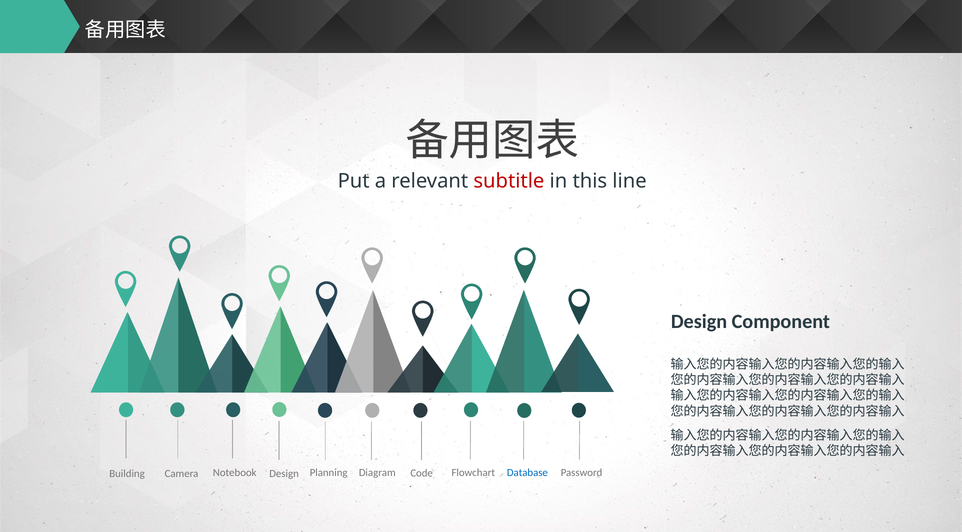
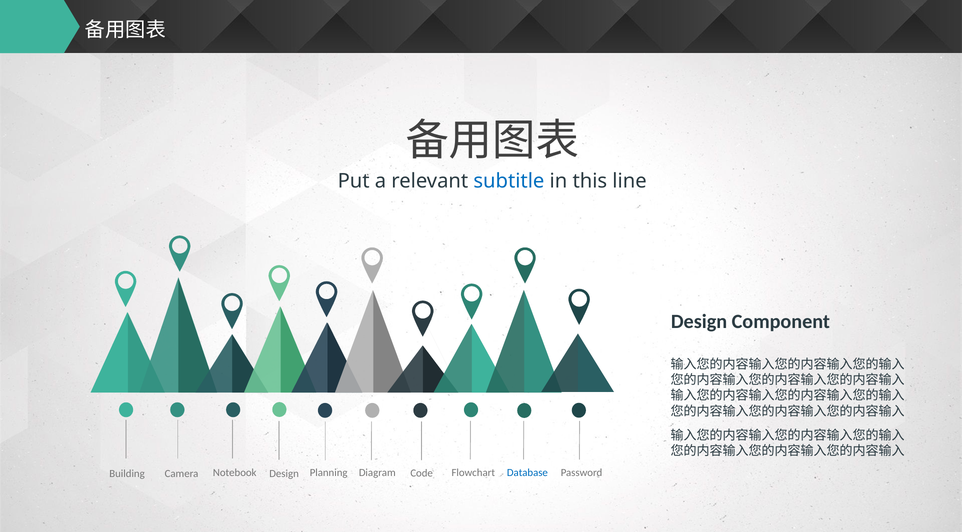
subtitle colour: red -> blue
